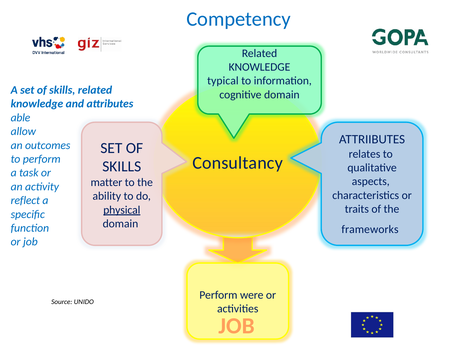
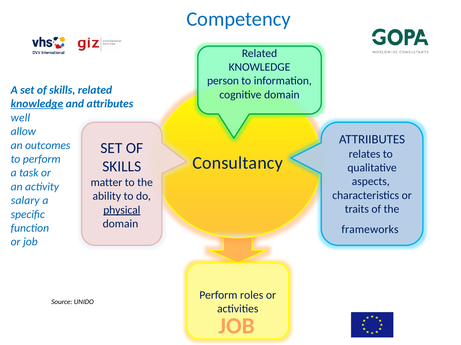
typical: typical -> person
knowledge at (37, 104) underline: none -> present
able: able -> well
reflect: reflect -> salary
were: were -> roles
